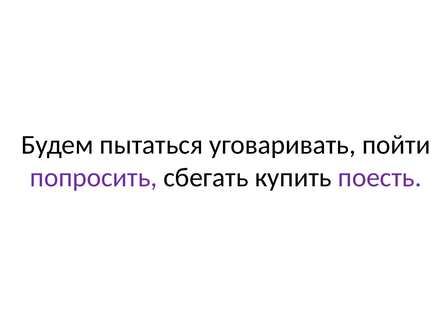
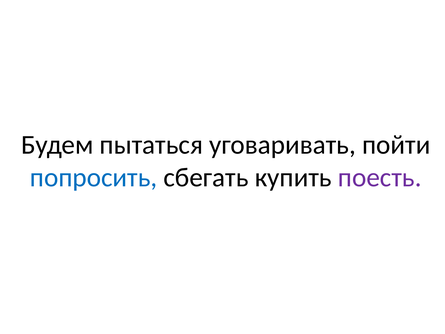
попросить colour: purple -> blue
